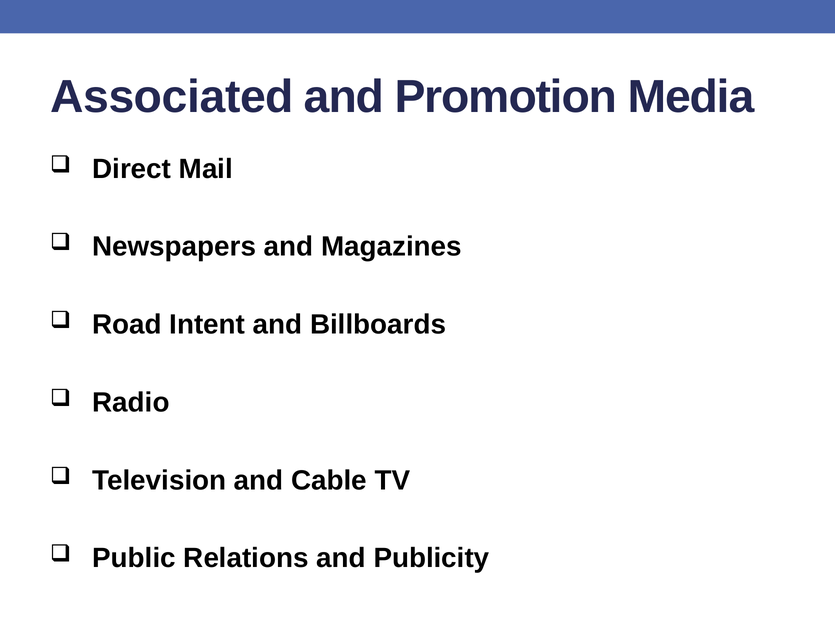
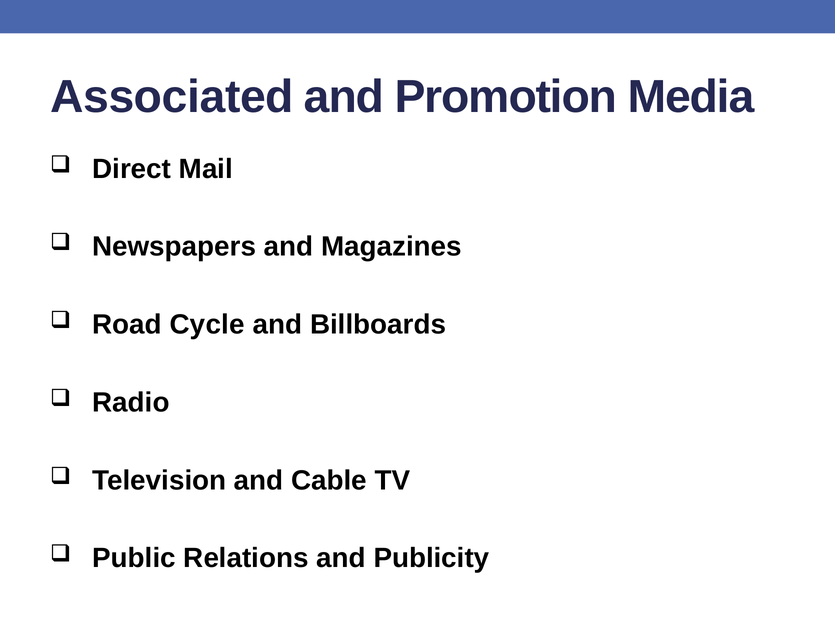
Intent: Intent -> Cycle
